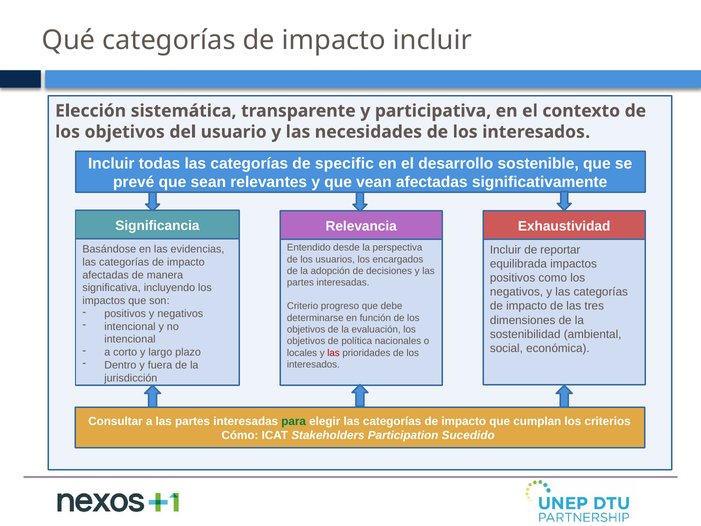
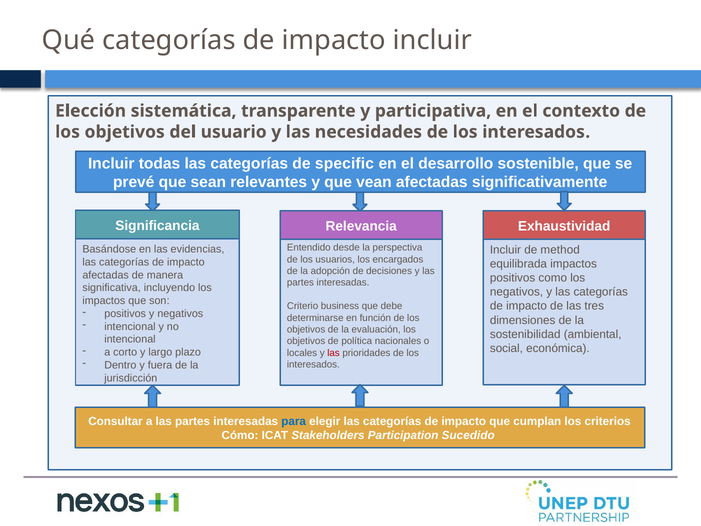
reportar: reportar -> method
progreso: progreso -> business
para colour: green -> blue
